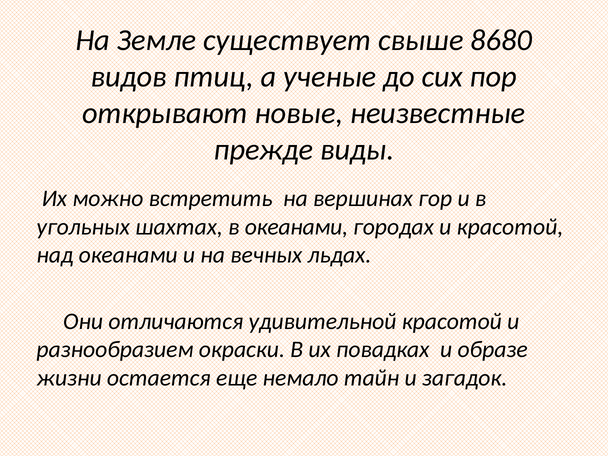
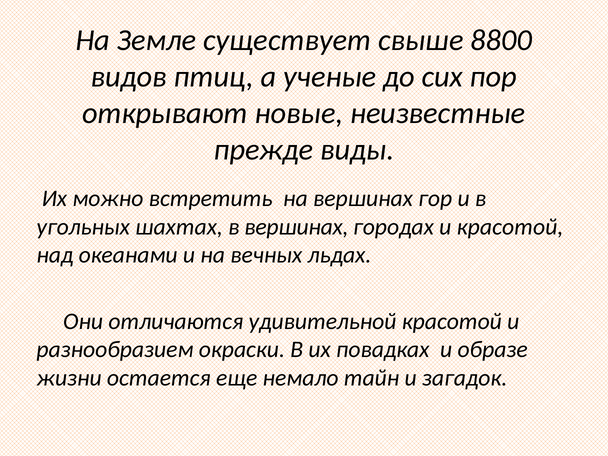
8680: 8680 -> 8800
в океанами: океанами -> вершинах
